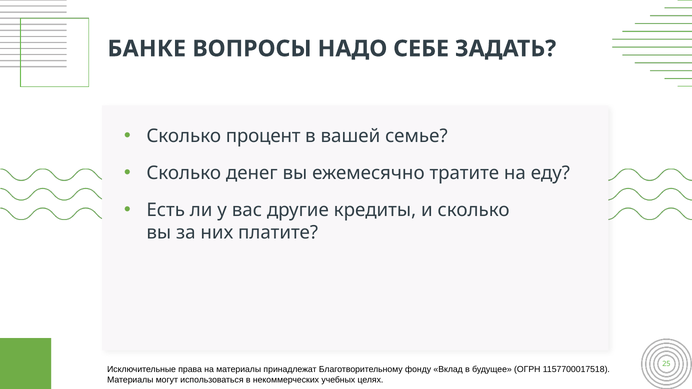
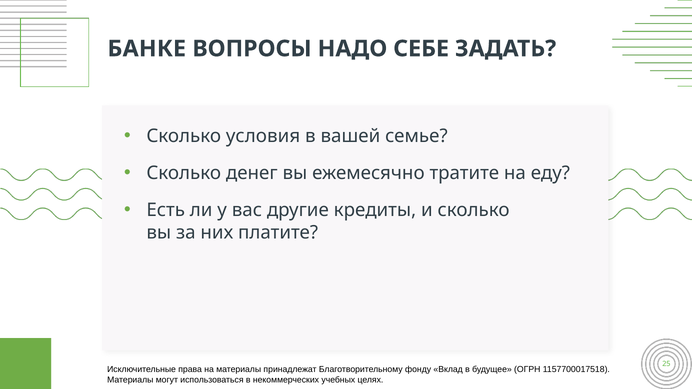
процент: процент -> условия
